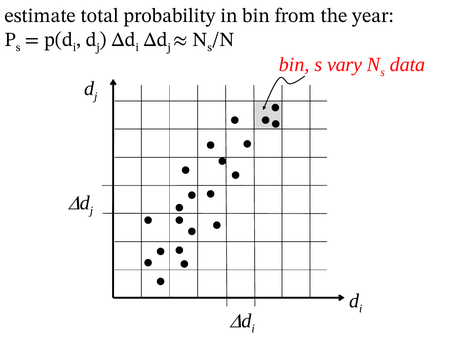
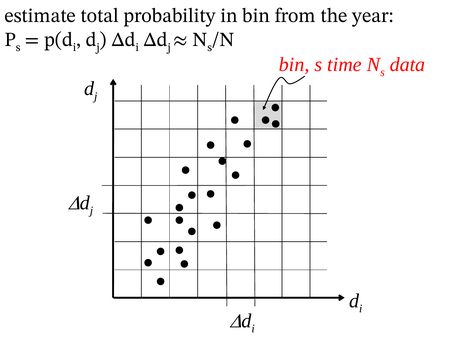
vary: vary -> time
